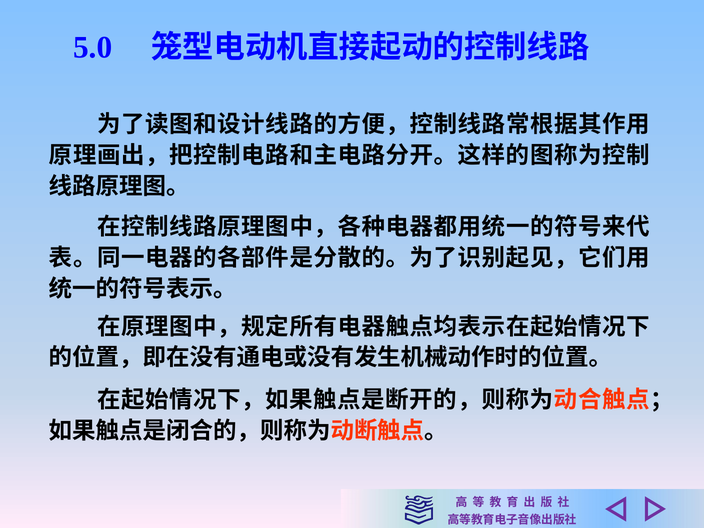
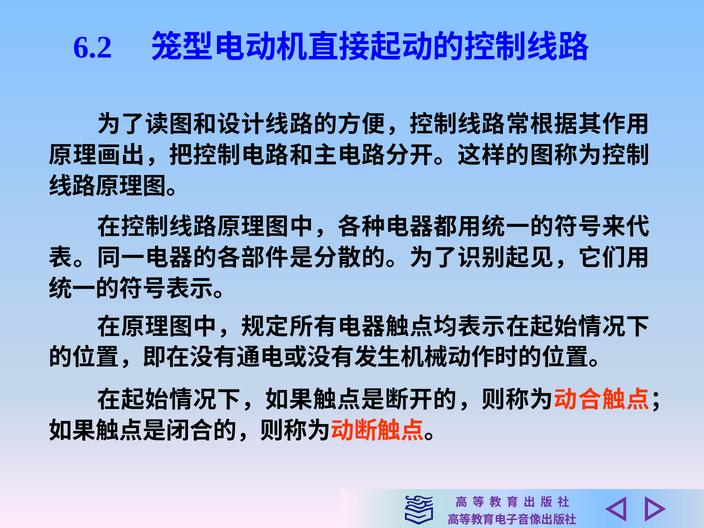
5.0: 5.0 -> 6.2
